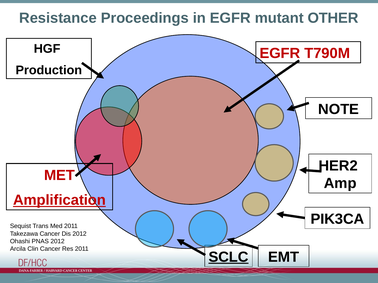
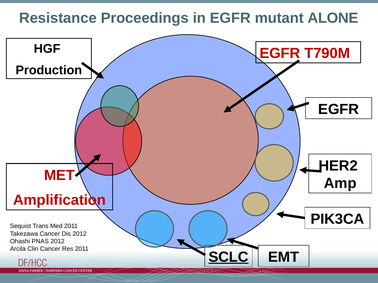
OTHER: OTHER -> ALONE
NOTE at (339, 109): NOTE -> EGFR
Amplification underline: present -> none
